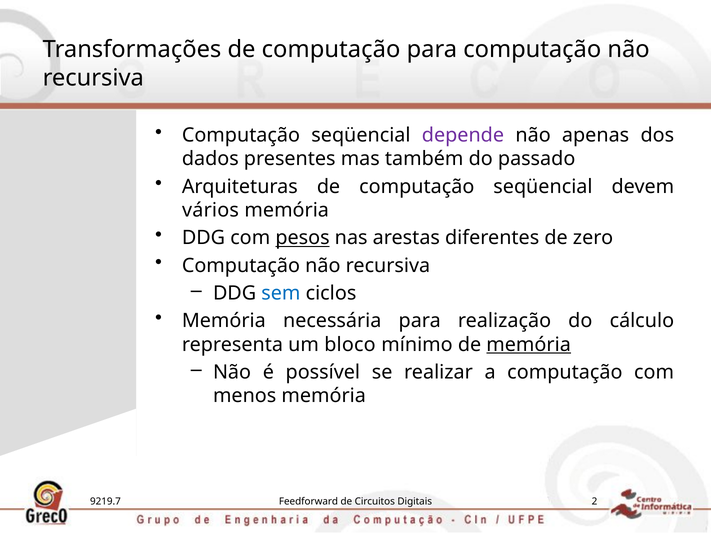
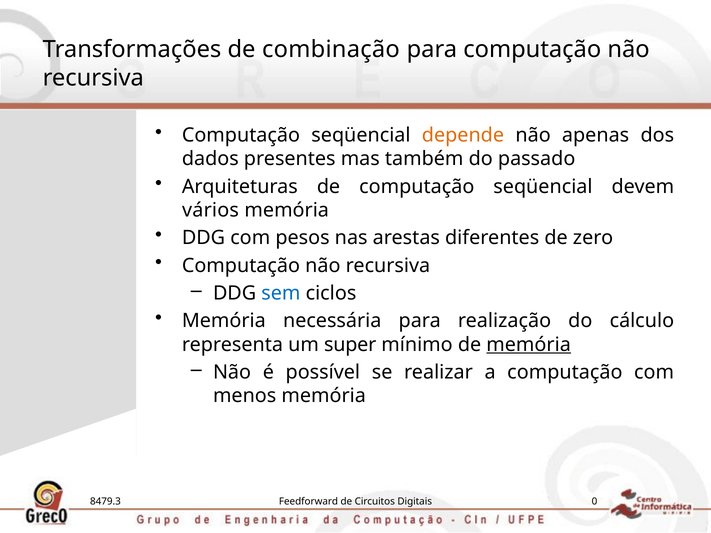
Transformações de computação: computação -> combinação
depende colour: purple -> orange
pesos underline: present -> none
bloco: bloco -> super
9219.7: 9219.7 -> 8479.3
2: 2 -> 0
